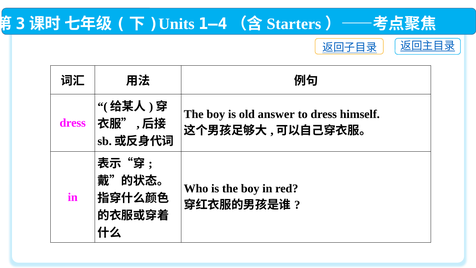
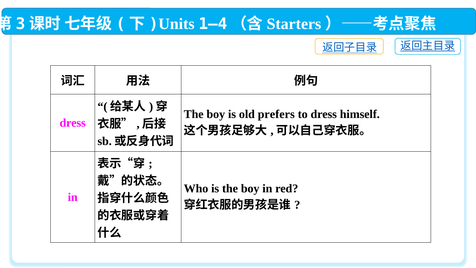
answer: answer -> prefers
